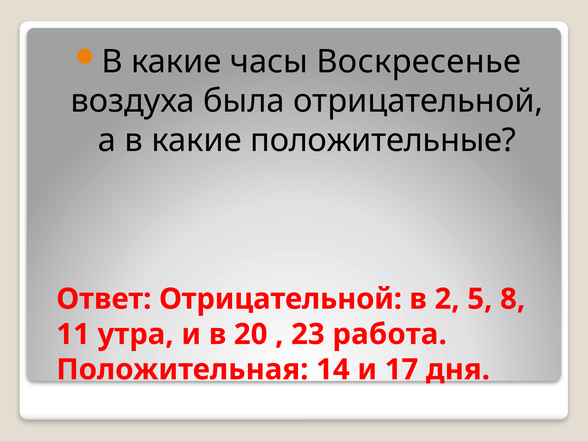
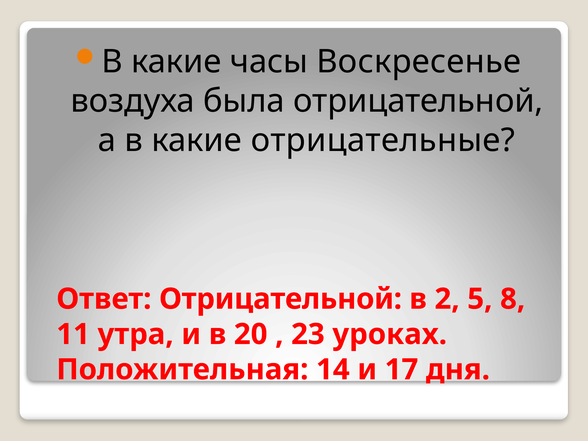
положительные: положительные -> отрицательные
работа: работа -> уроках
